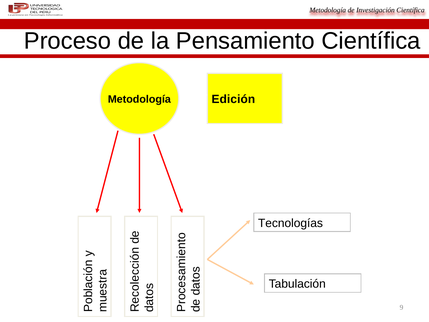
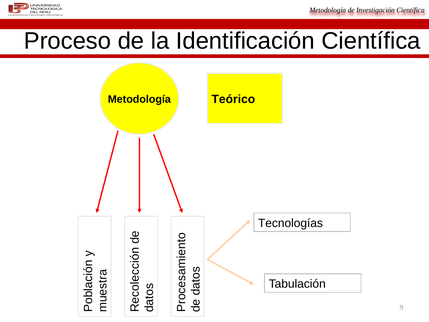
Pensamiento: Pensamiento -> Identificación
Edición: Edición -> Teórico
